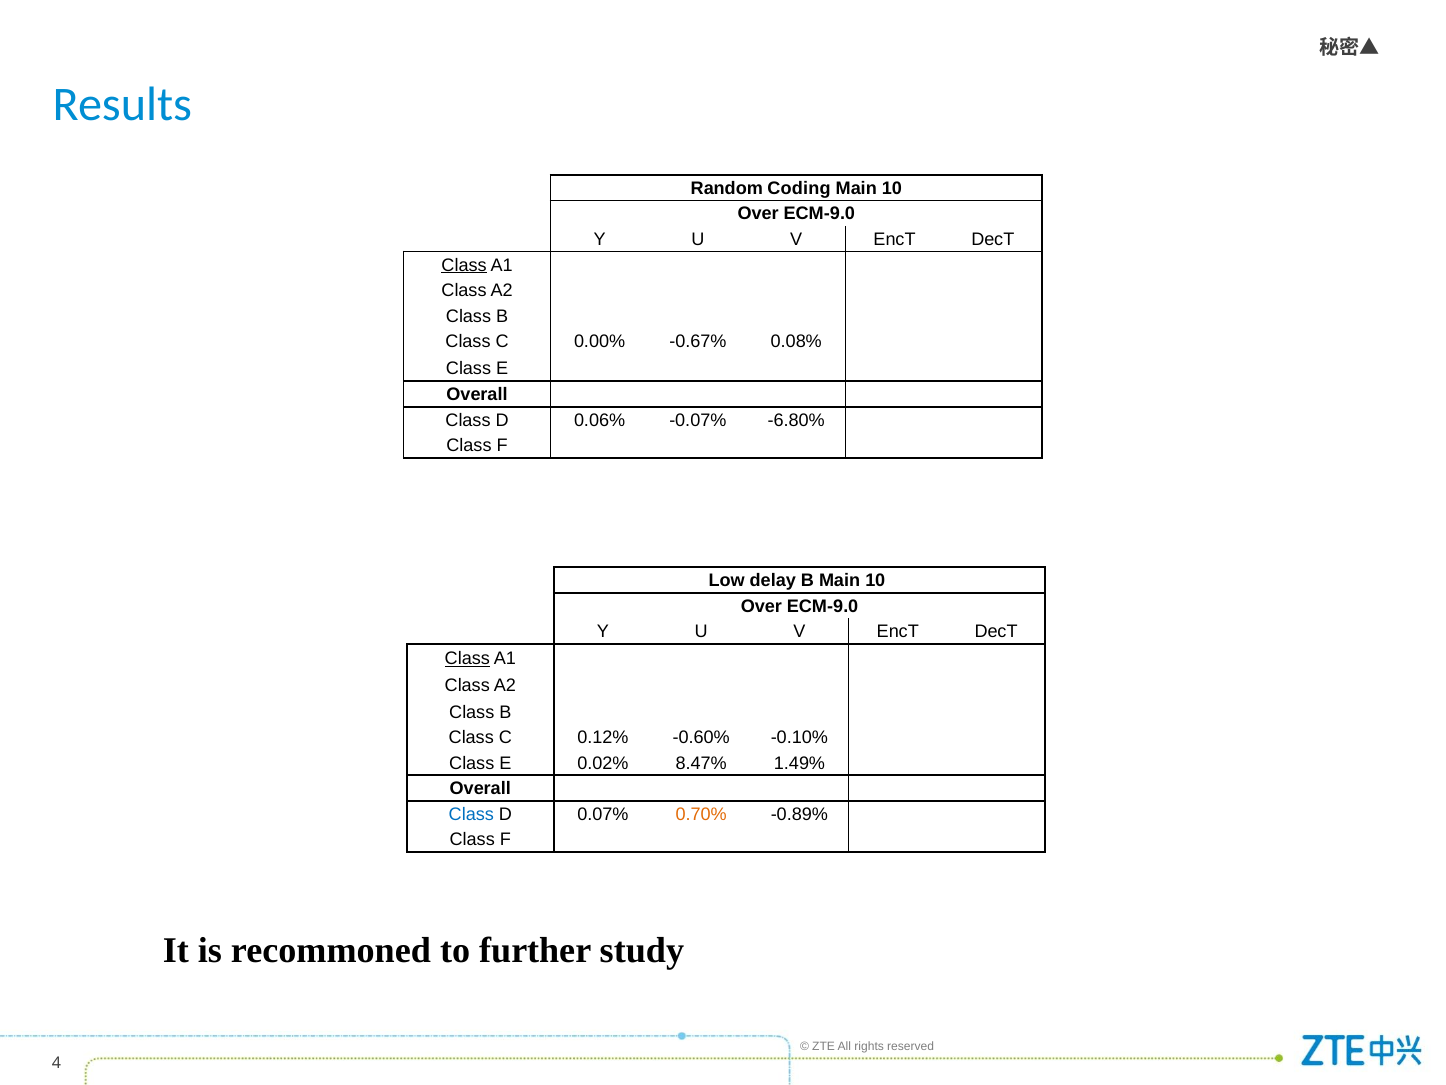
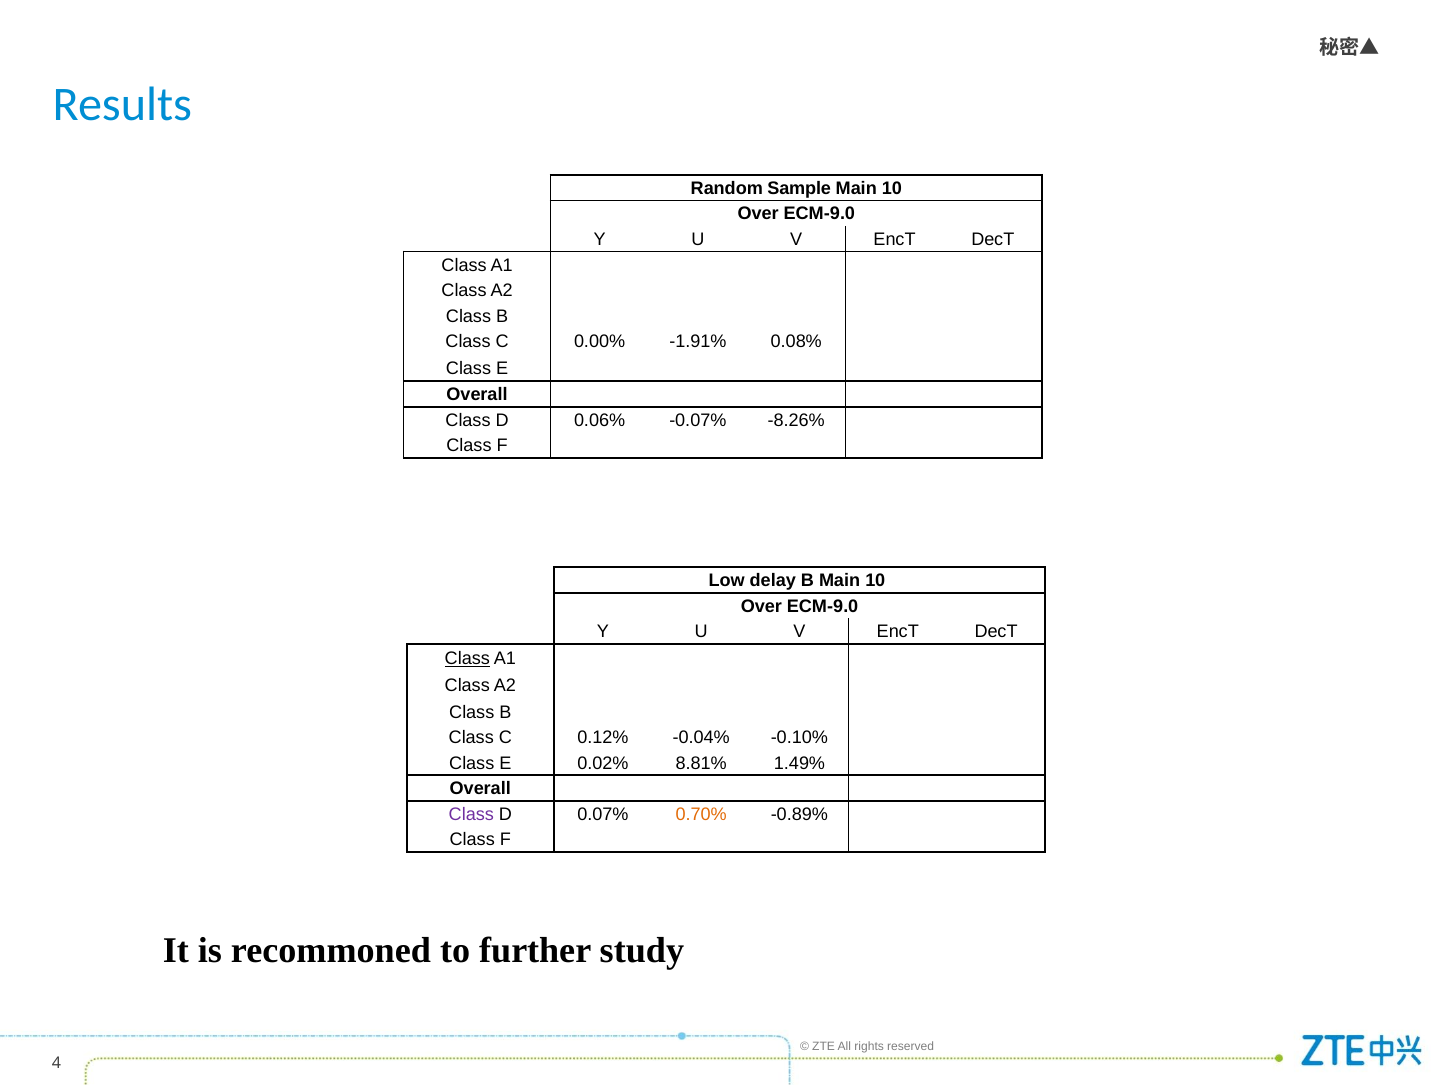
Coding: Coding -> Sample
Class at (464, 265) underline: present -> none
-0.67%: -0.67% -> -1.91%
-6.80%: -6.80% -> -8.26%
-0.60%: -0.60% -> -0.04%
8.47%: 8.47% -> 8.81%
Class at (471, 814) colour: blue -> purple
